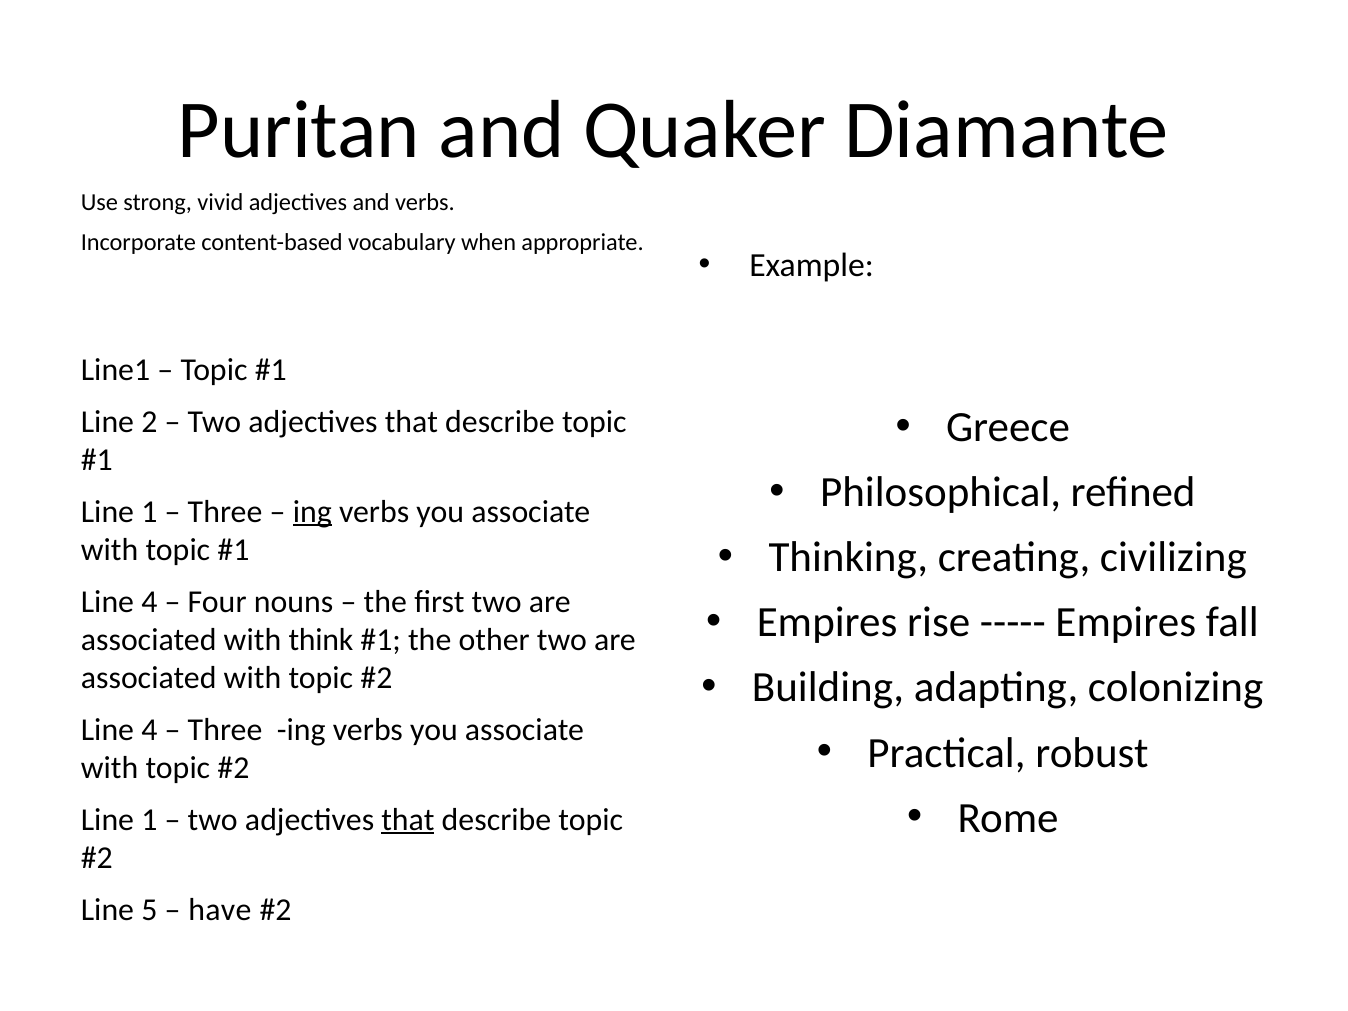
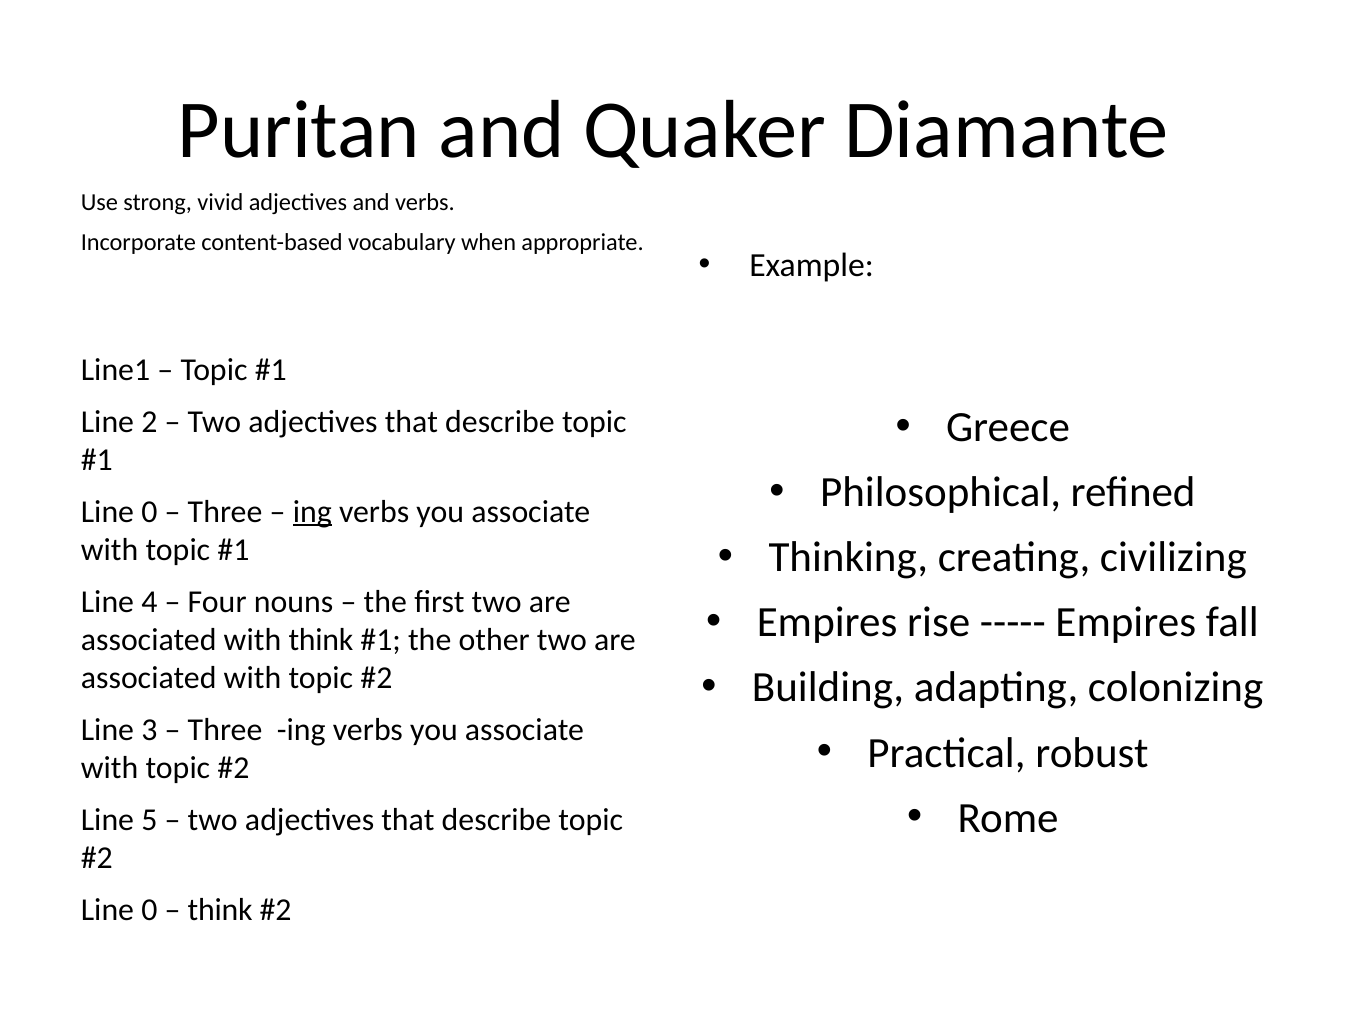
1 at (149, 512): 1 -> 0
4 at (149, 730): 4 -> 3
1 at (149, 820): 1 -> 5
that at (408, 820) underline: present -> none
5 at (149, 910): 5 -> 0
have at (220, 910): have -> think
